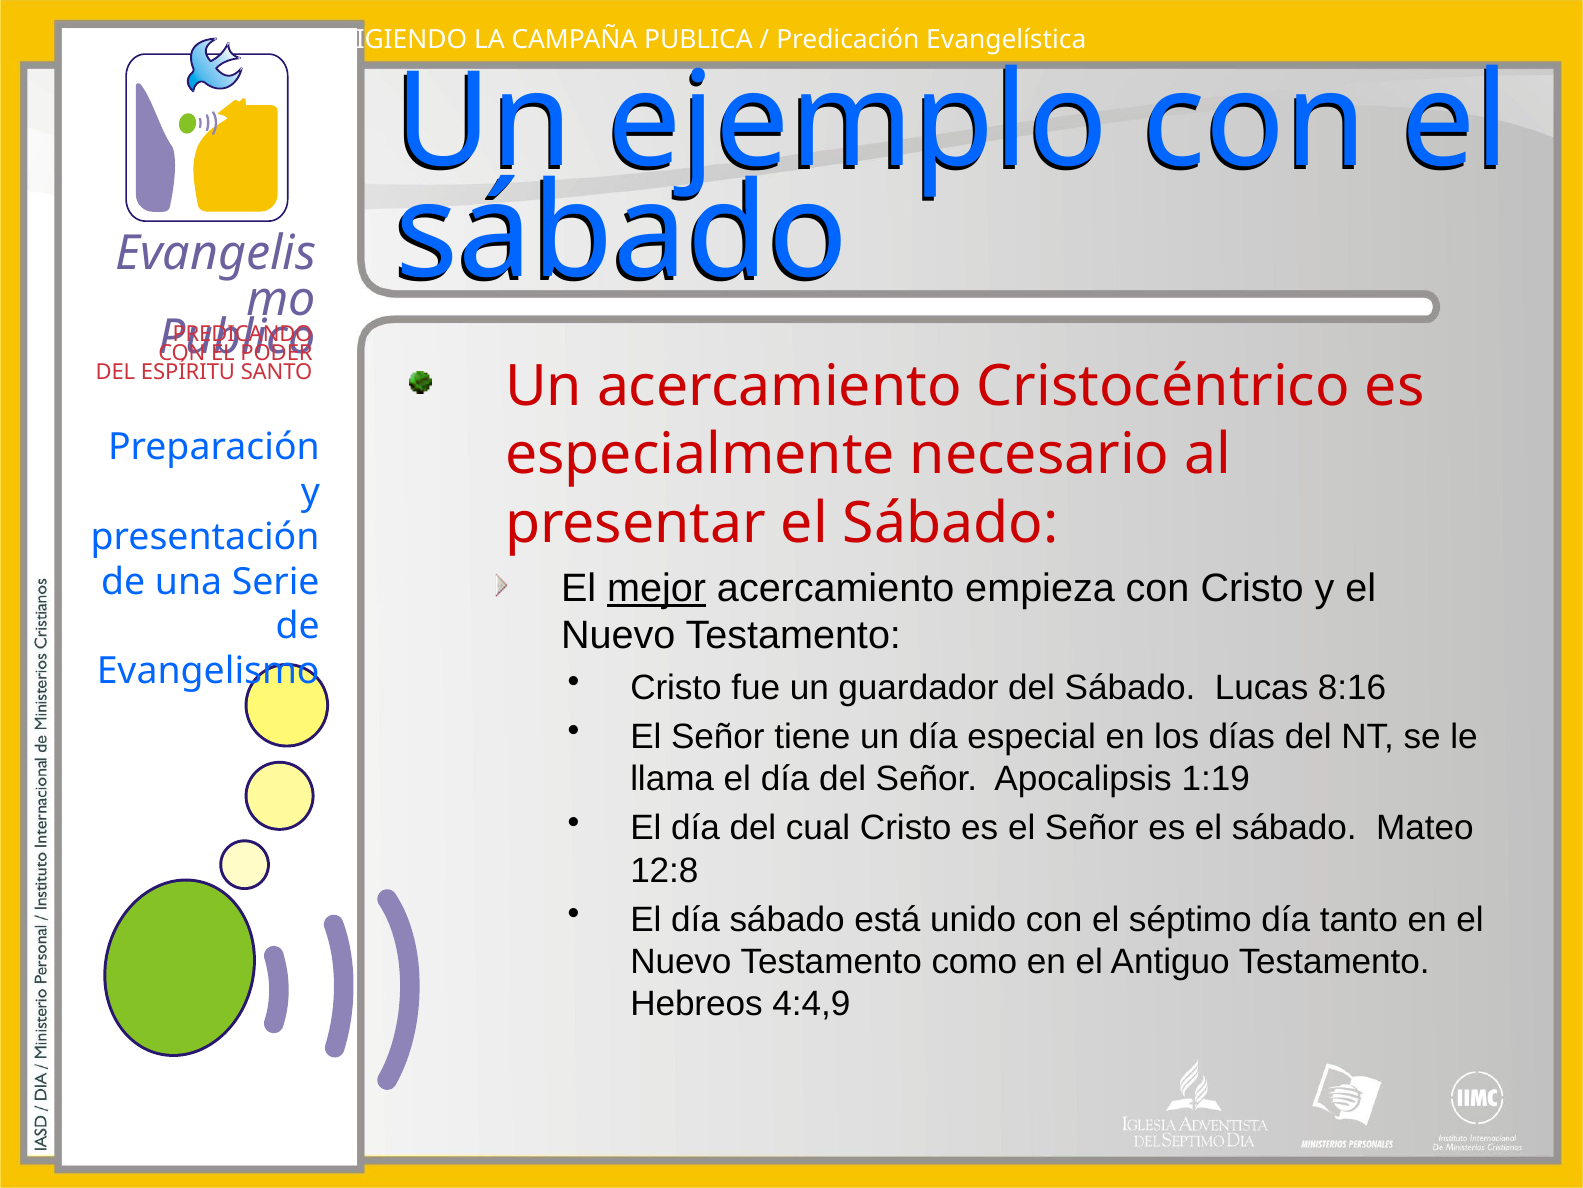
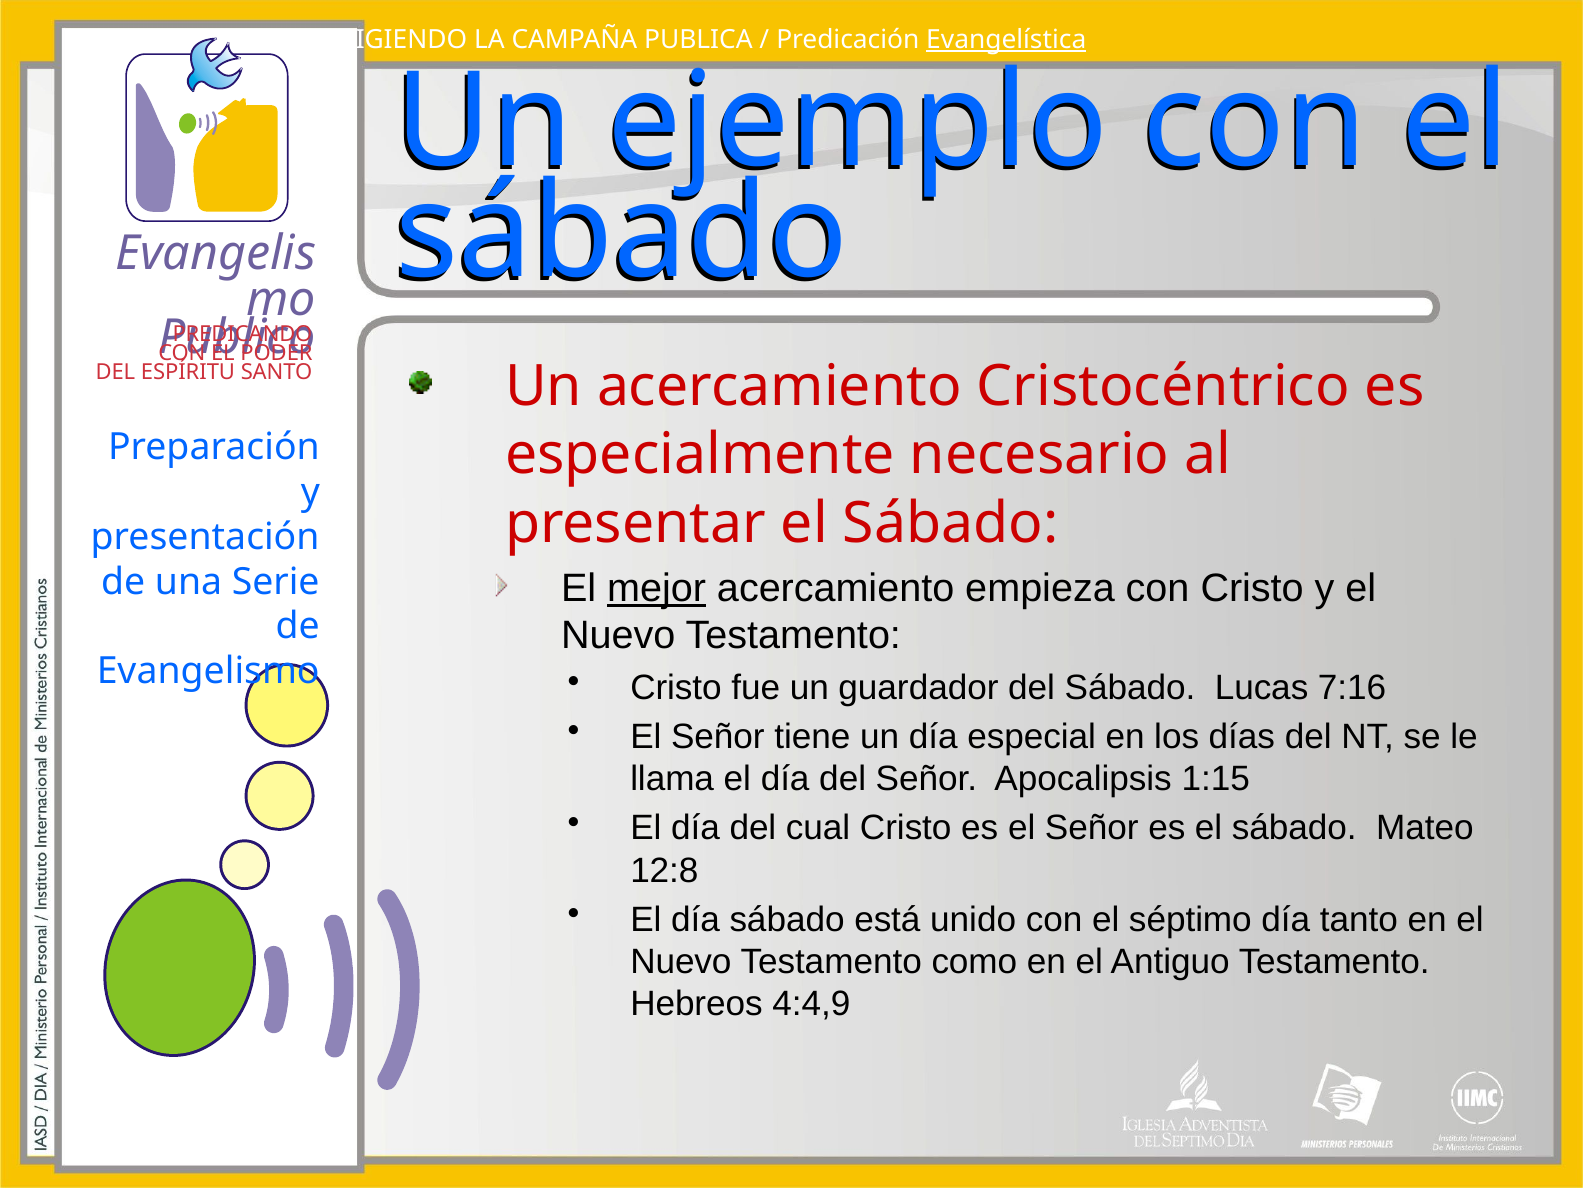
Evangelística underline: none -> present
8:16: 8:16 -> 7:16
1:19: 1:19 -> 1:15
